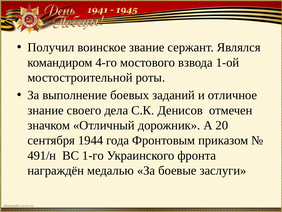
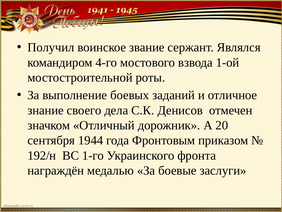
491/н: 491/н -> 192/н
